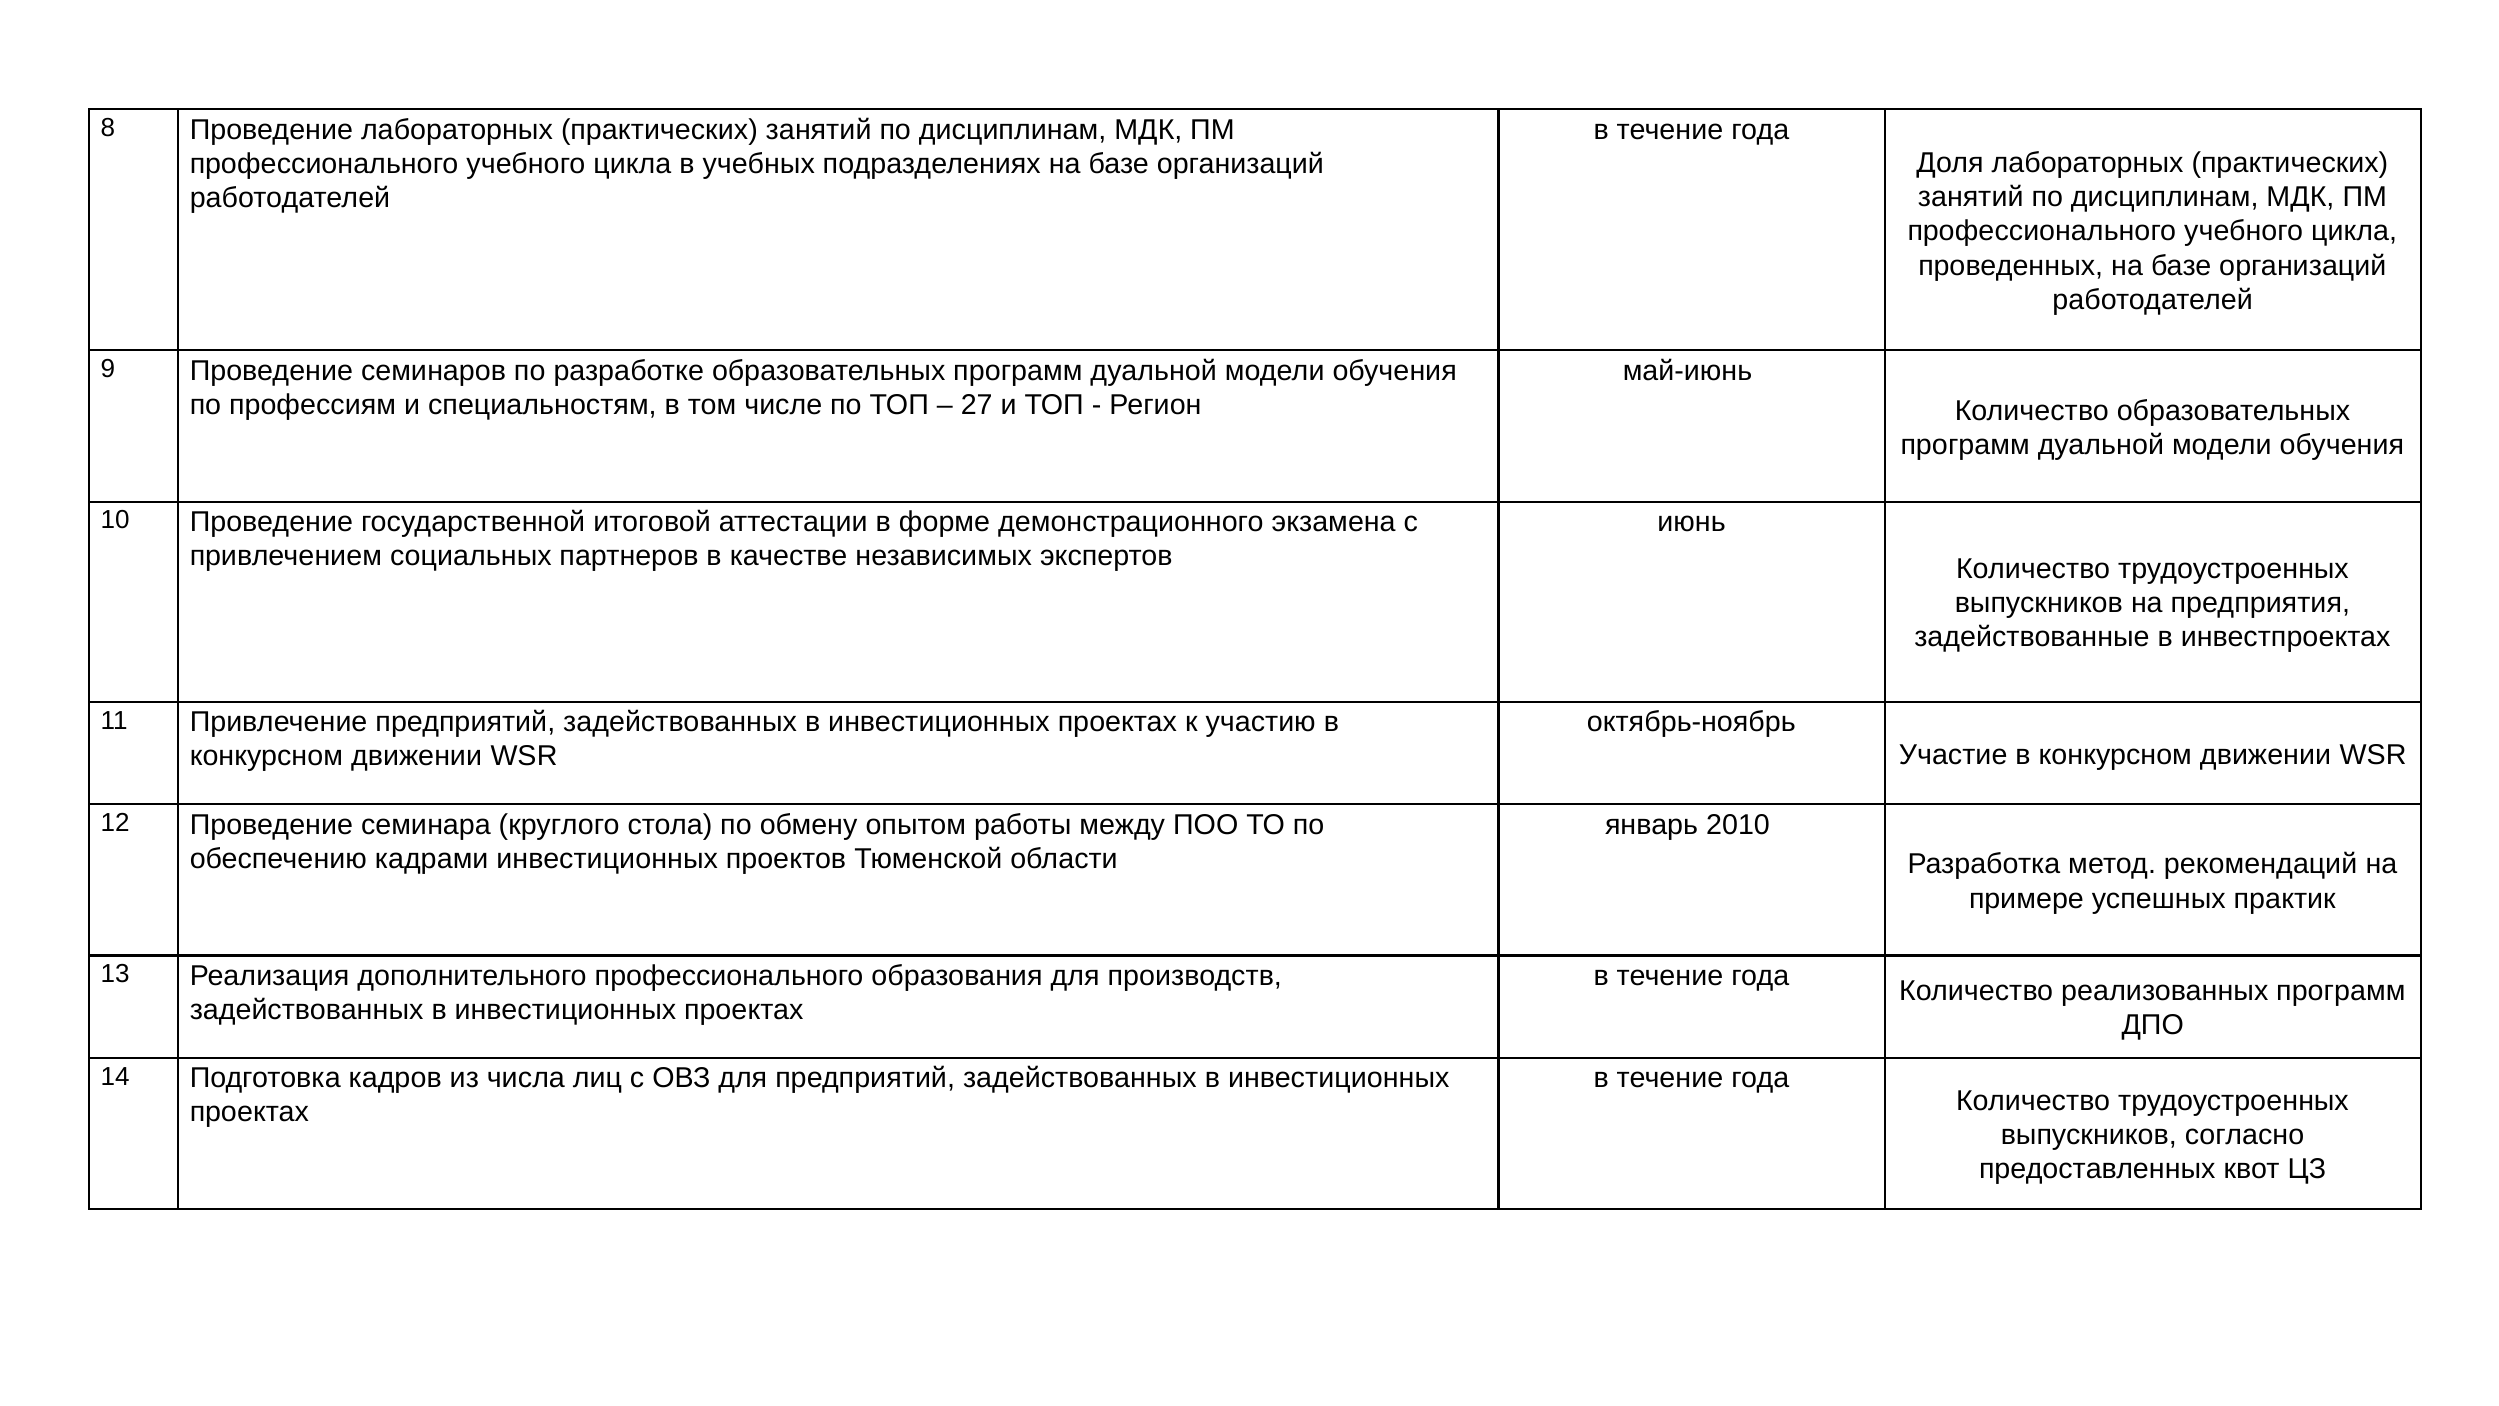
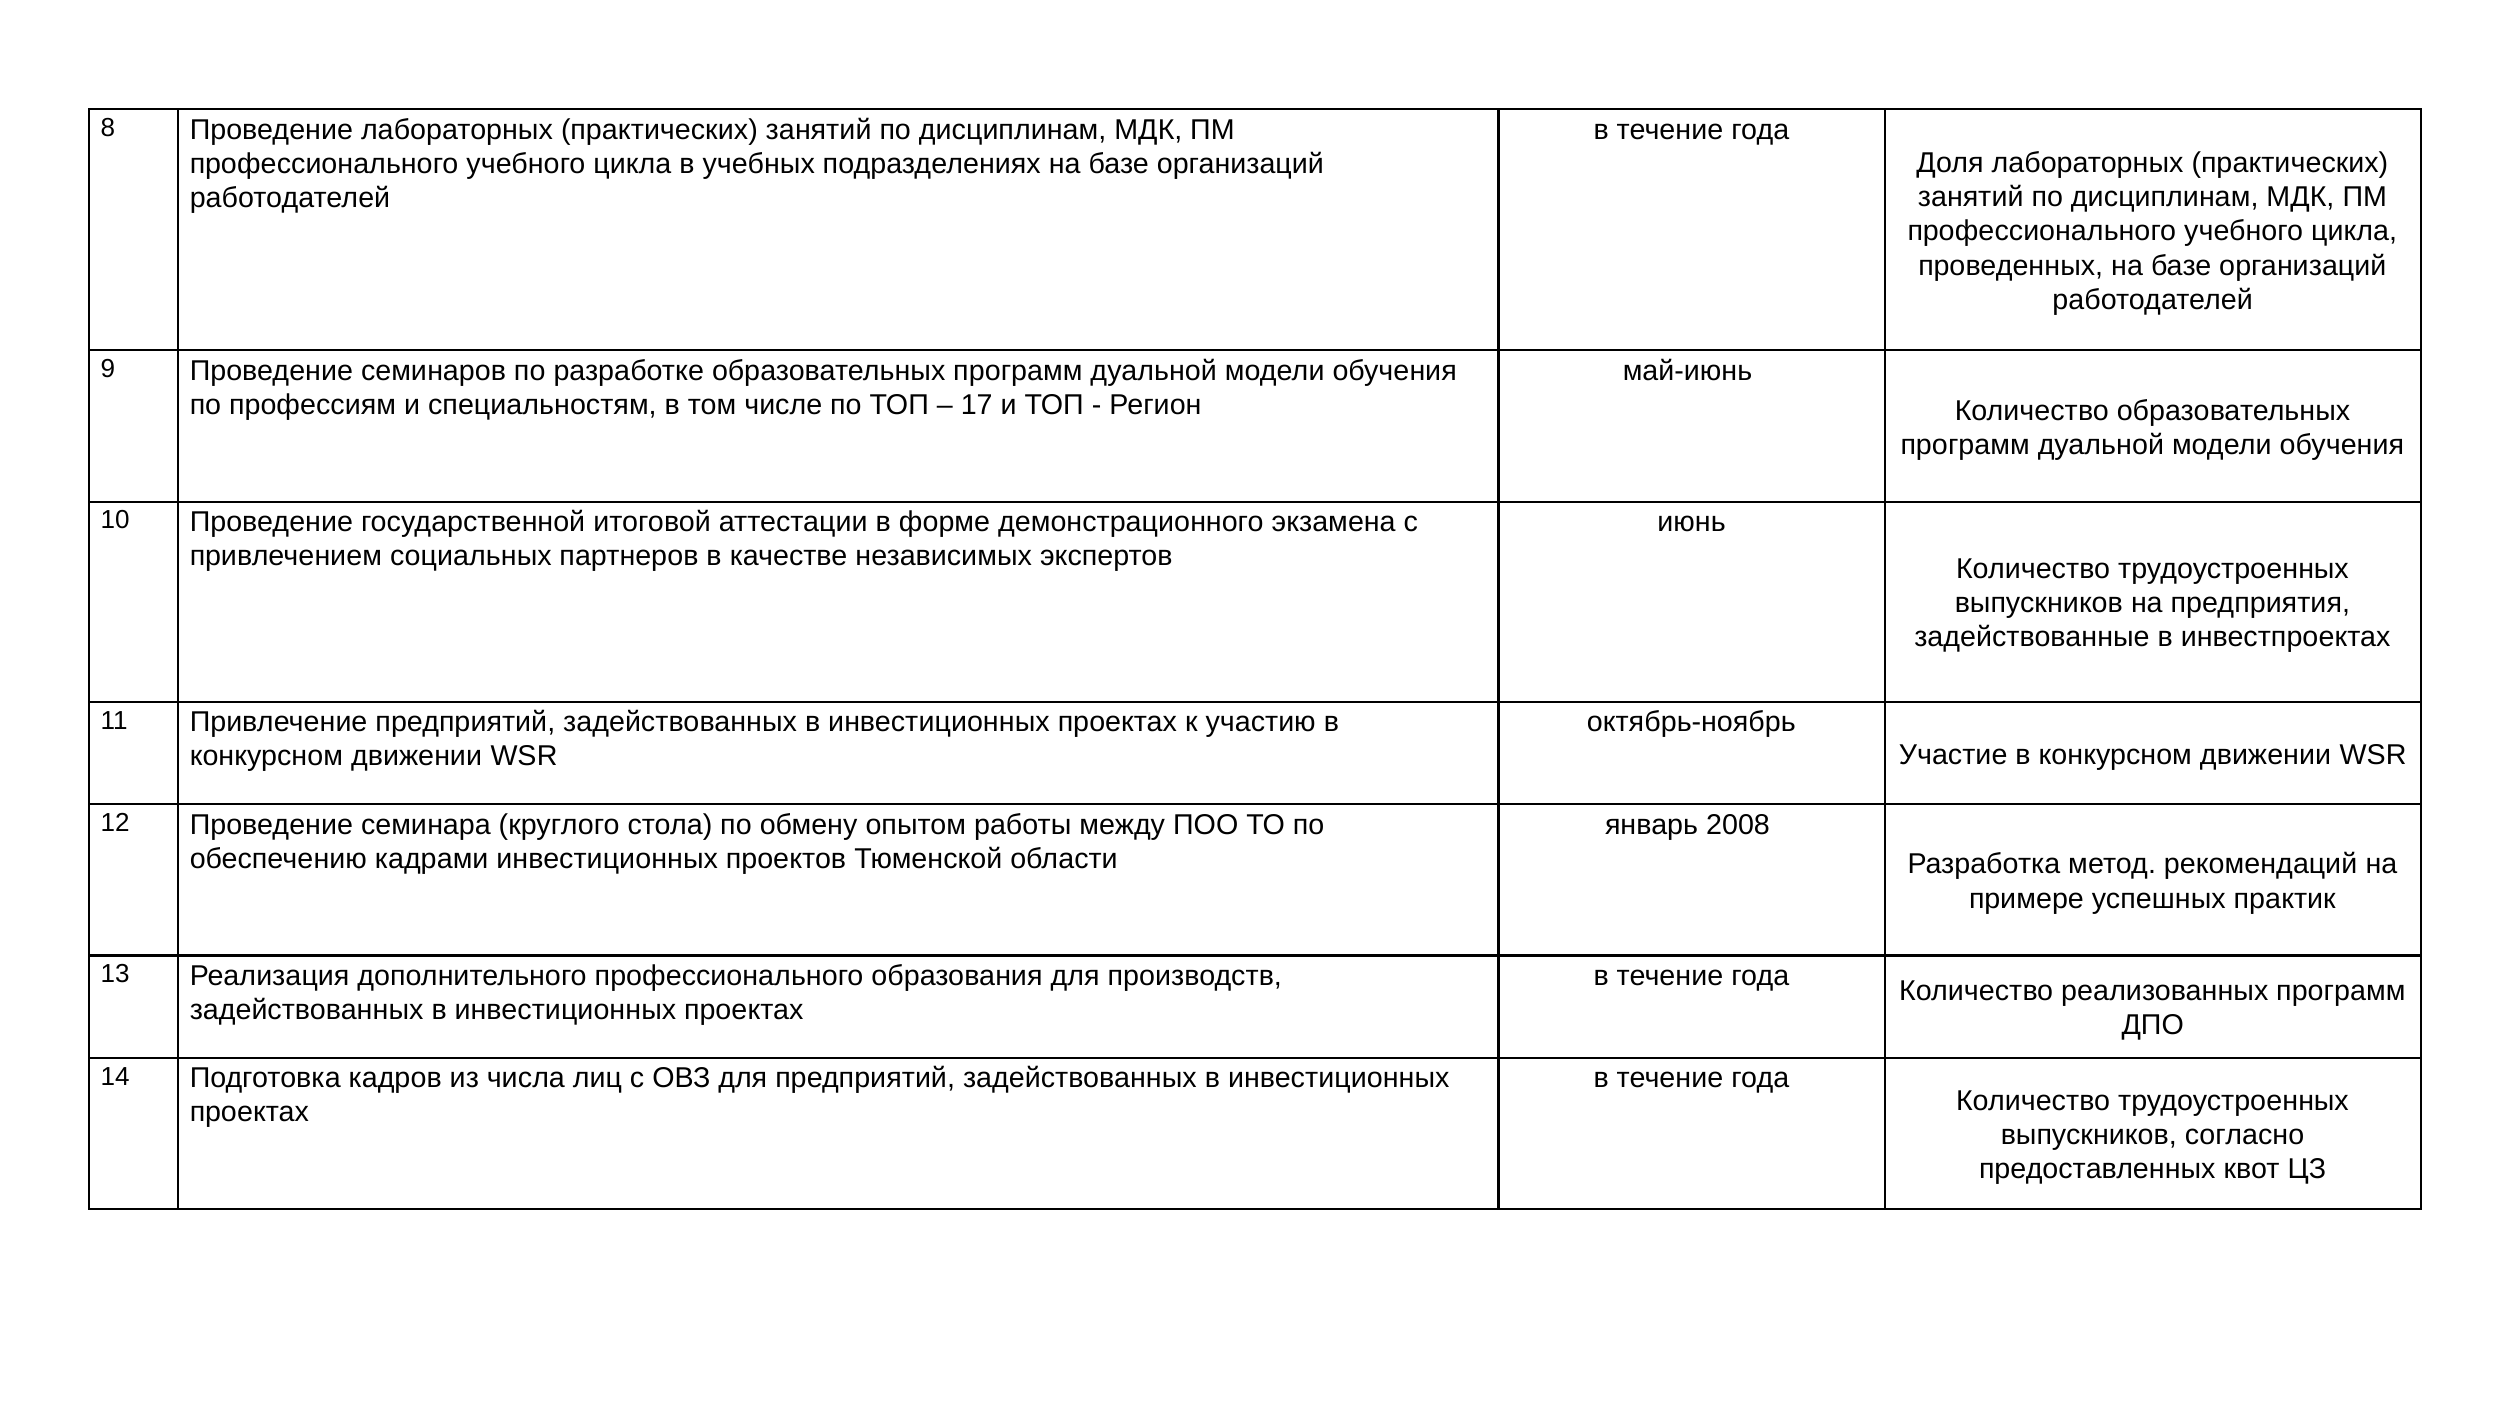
27: 27 -> 17
2010: 2010 -> 2008
